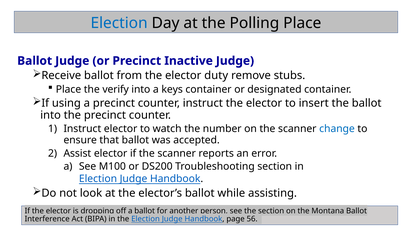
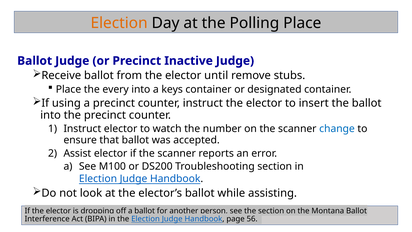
Election at (119, 23) colour: blue -> orange
duty: duty -> until
verify: verify -> every
